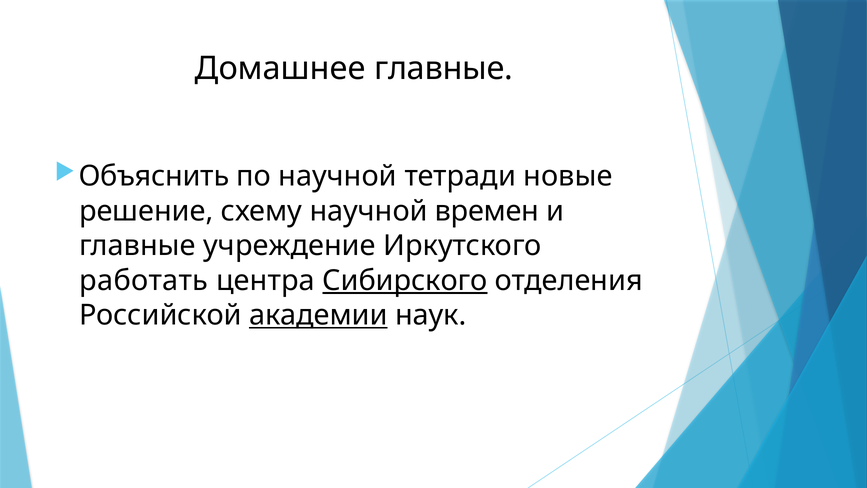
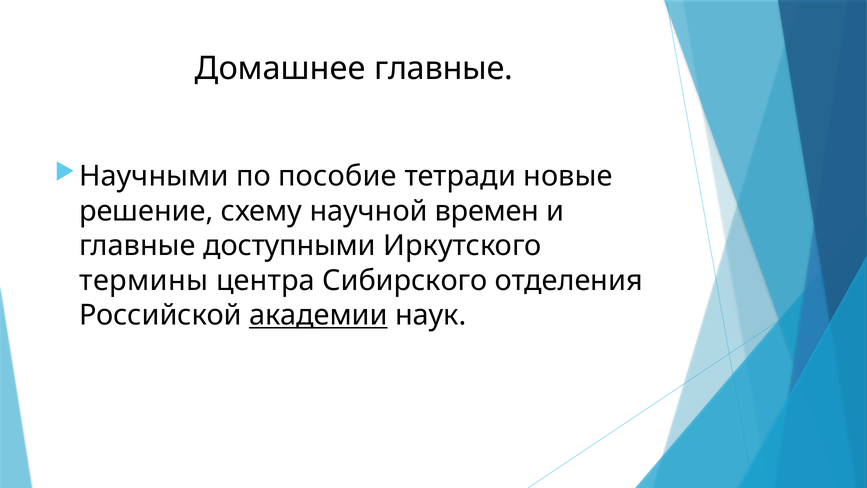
Объяснить: Объяснить -> Научными
по научной: научной -> пособие
учреждение: учреждение -> доступными
работать: работать -> термины
Сибирского underline: present -> none
